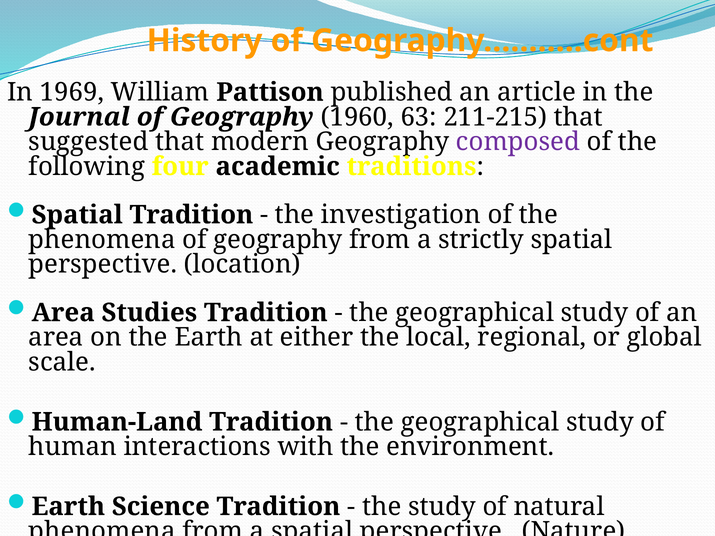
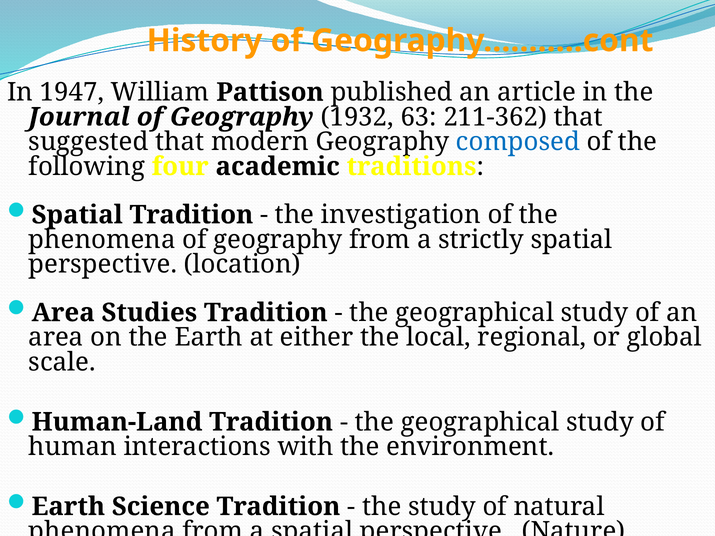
1969: 1969 -> 1947
1960: 1960 -> 1932
211-215: 211-215 -> 211-362
composed colour: purple -> blue
